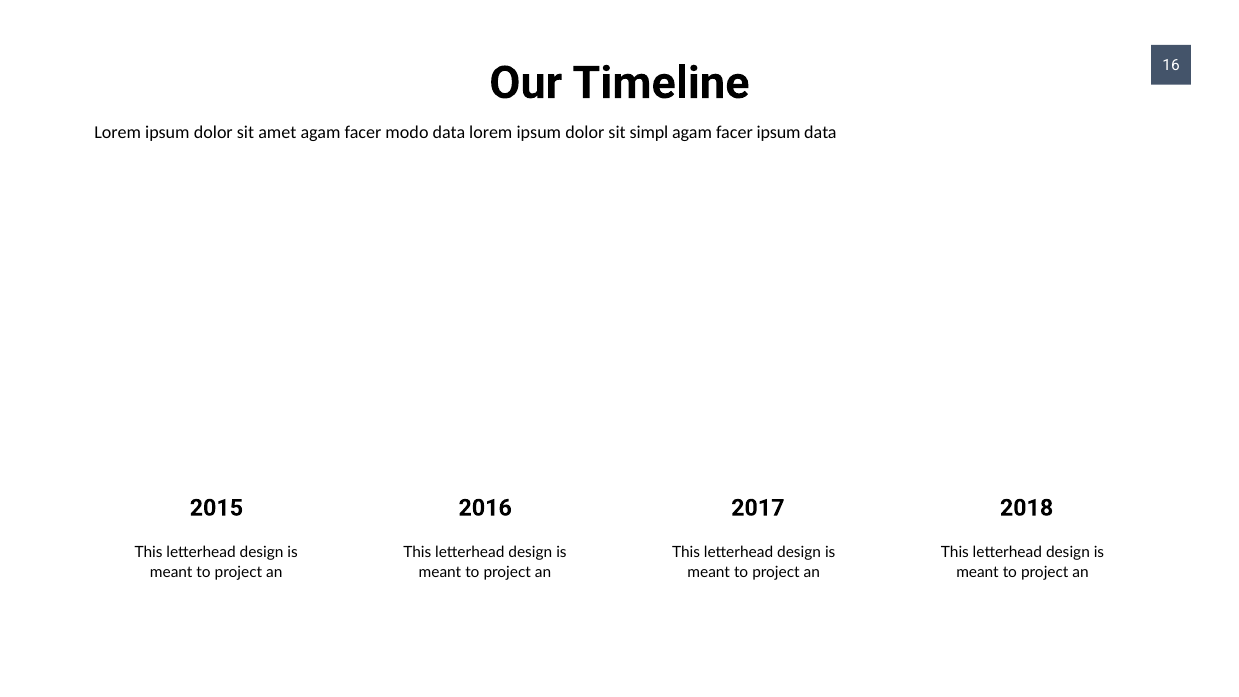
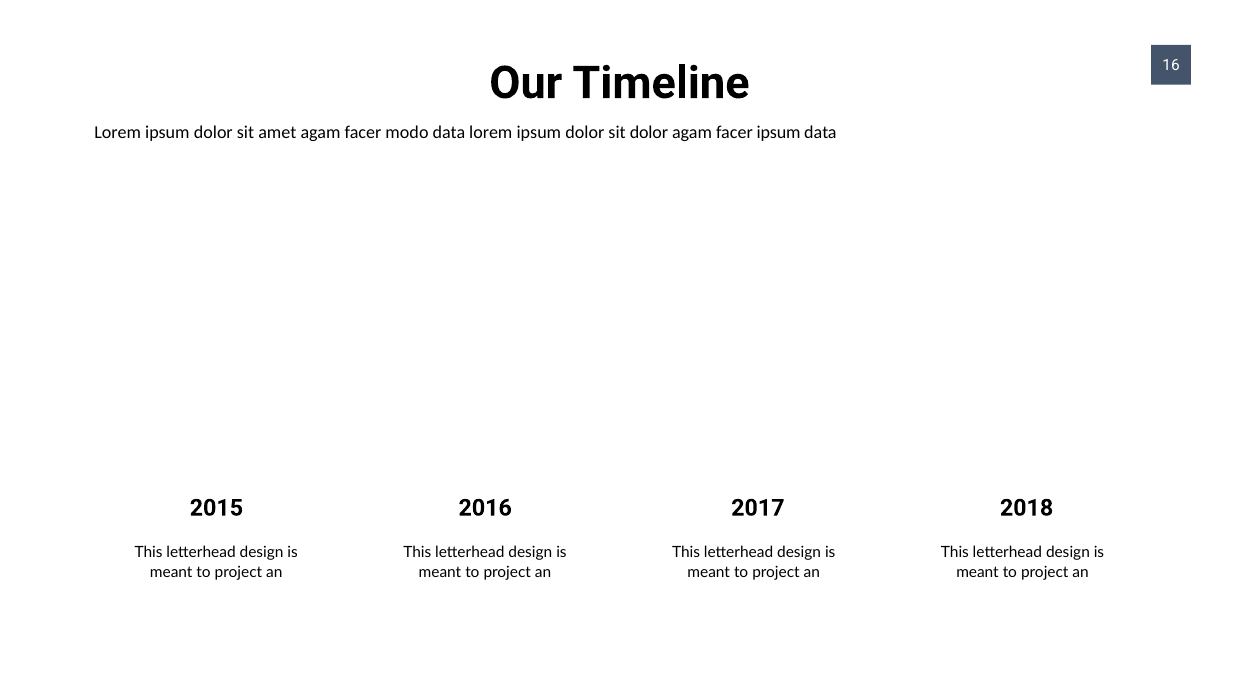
sit simpl: simpl -> dolor
